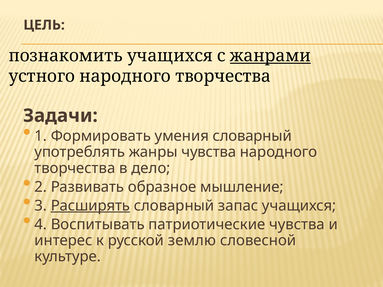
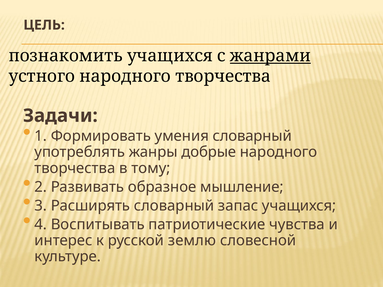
жанры чувства: чувства -> добрые
дело: дело -> тому
Расширять underline: present -> none
